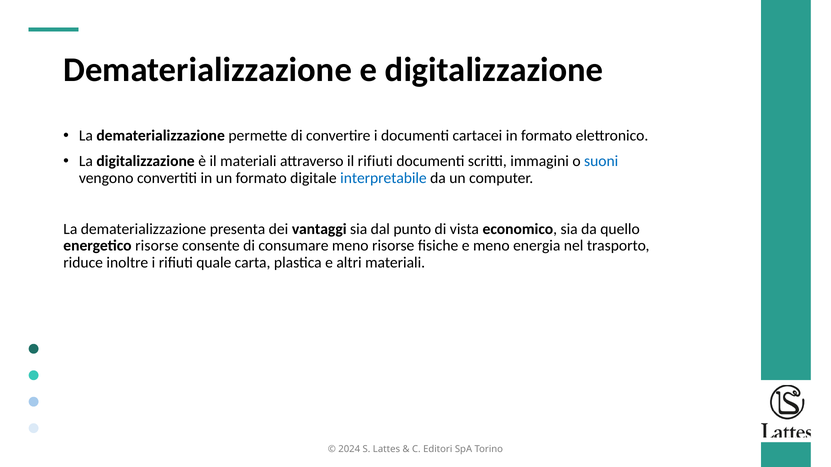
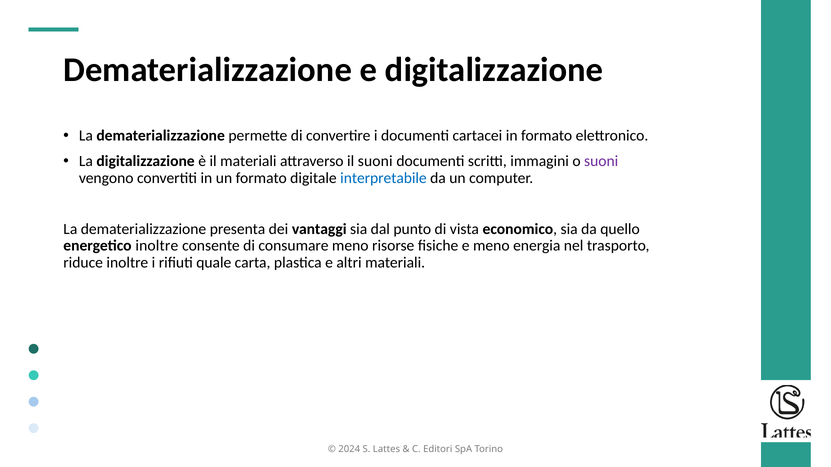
il rifiuti: rifiuti -> suoni
suoni at (601, 161) colour: blue -> purple
energetico risorse: risorse -> inoltre
